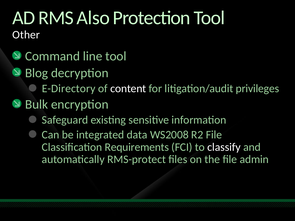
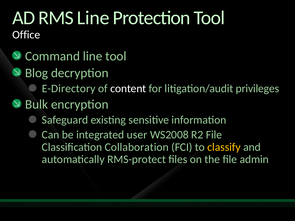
RMS Also: Also -> Line
Other: Other -> Office
data: data -> user
Requirements: Requirements -> Collaboration
classify colour: white -> yellow
